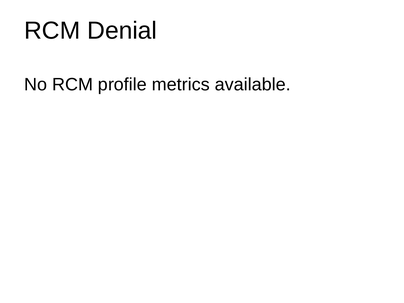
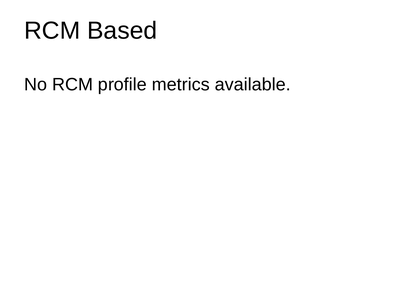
Denial: Denial -> Based
